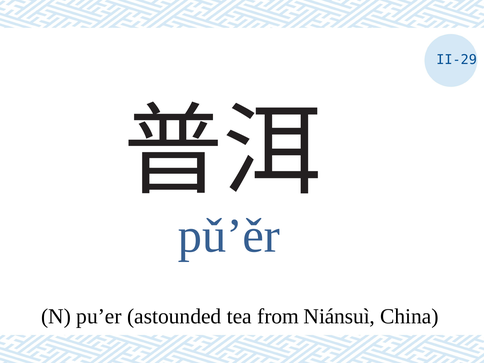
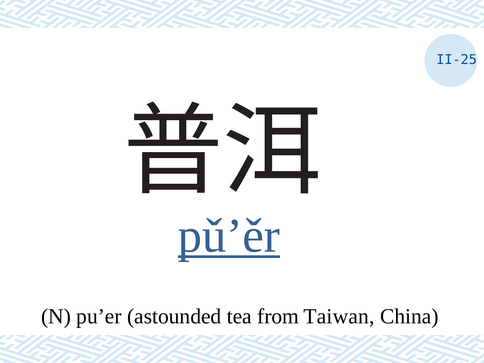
II-29: II-29 -> II-25
pǔ’ěr underline: none -> present
Niánsuì: Niánsuì -> Taiwan
